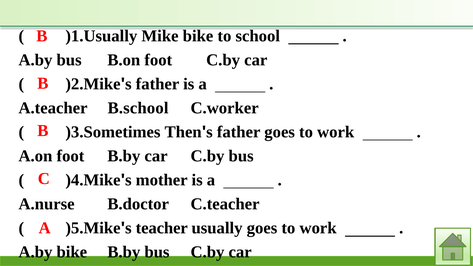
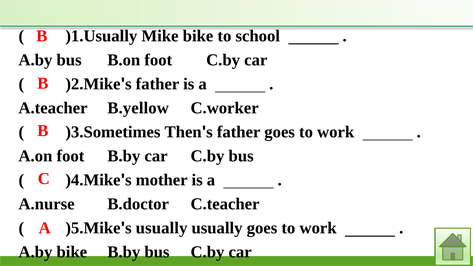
B.school: B.school -> B.yellow
teacher at (162, 228): teacher -> usually
